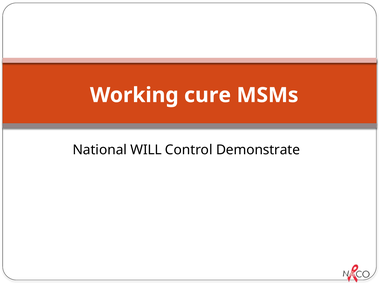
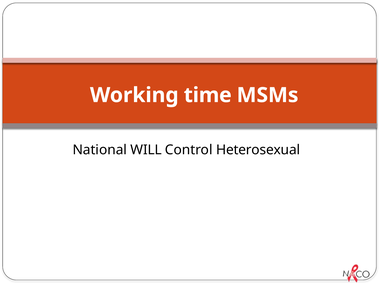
cure: cure -> time
Demonstrate: Demonstrate -> Heterosexual
